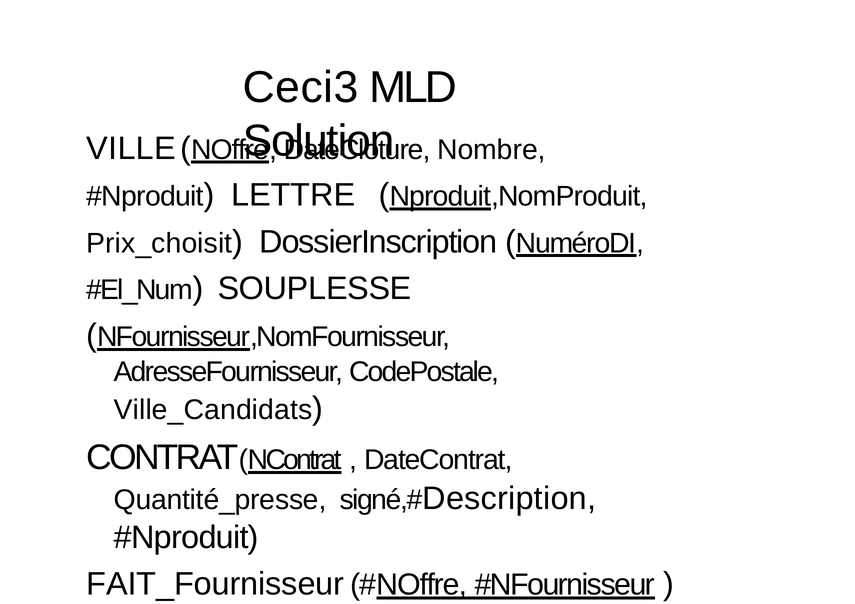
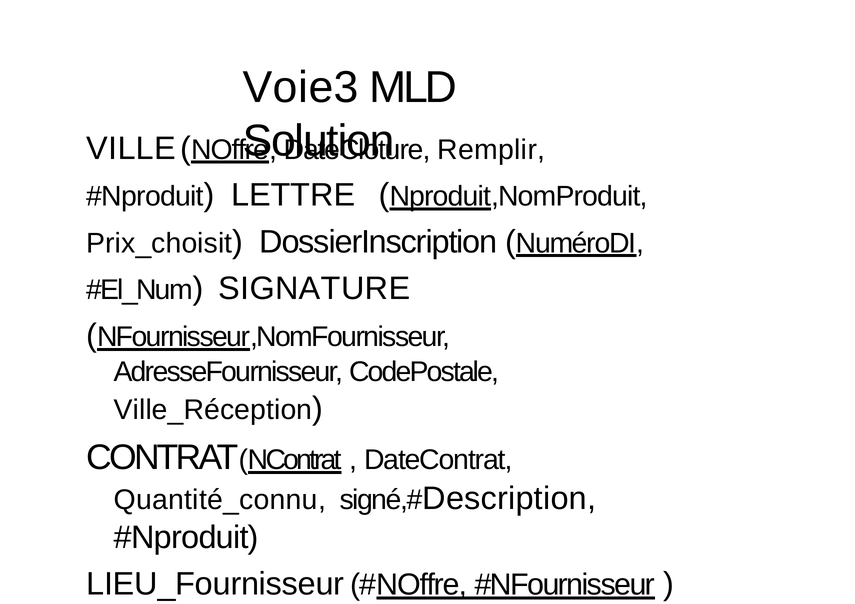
Ceci3: Ceci3 -> Voie3
Nombre: Nombre -> Remplir
SOUPLESSE: SOUPLESSE -> SIGNATURE
Ville_Candidats: Ville_Candidats -> Ville_Réception
Quantité_presse: Quantité_presse -> Quantité_connu
FAIT_Fournisseur: FAIT_Fournisseur -> LIEU_Fournisseur
